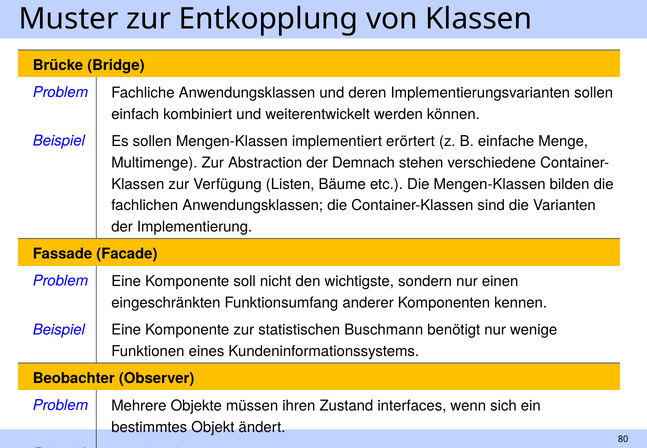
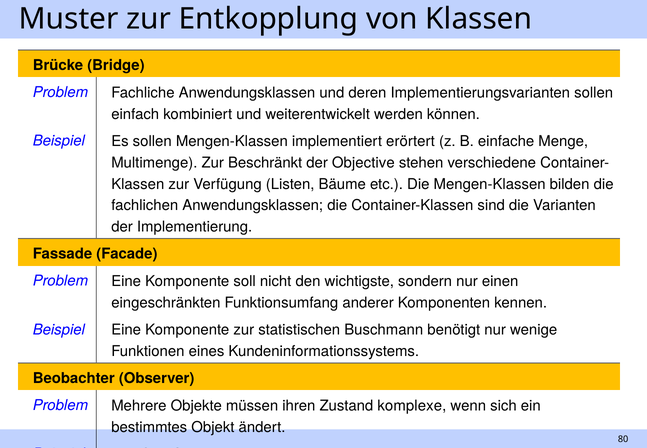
Abstraction: Abstraction -> Beschränkt
Demnach: Demnach -> Objective
interfaces: interfaces -> komplexe
